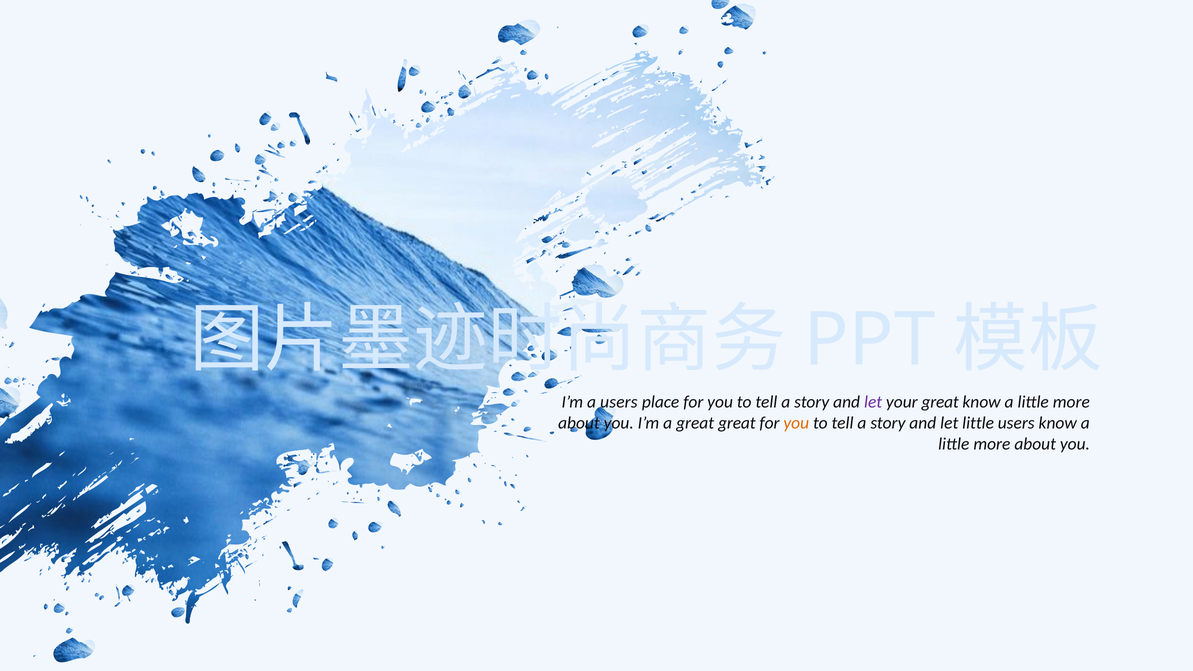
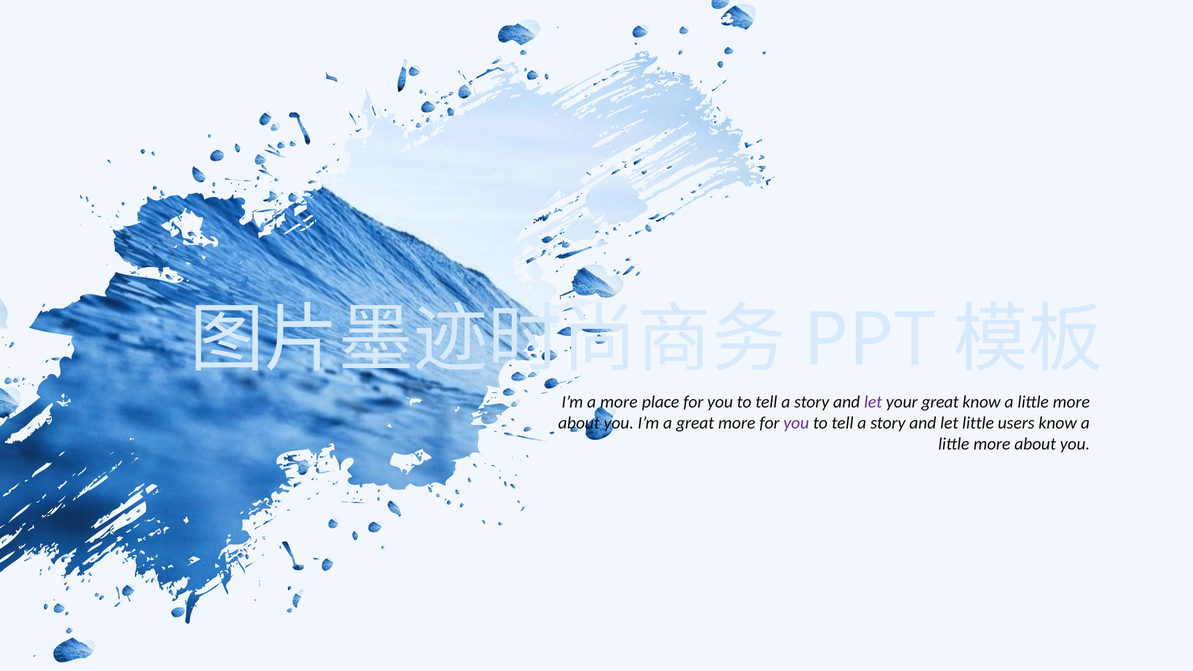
a users: users -> more
great great: great -> more
you at (796, 423) colour: orange -> purple
